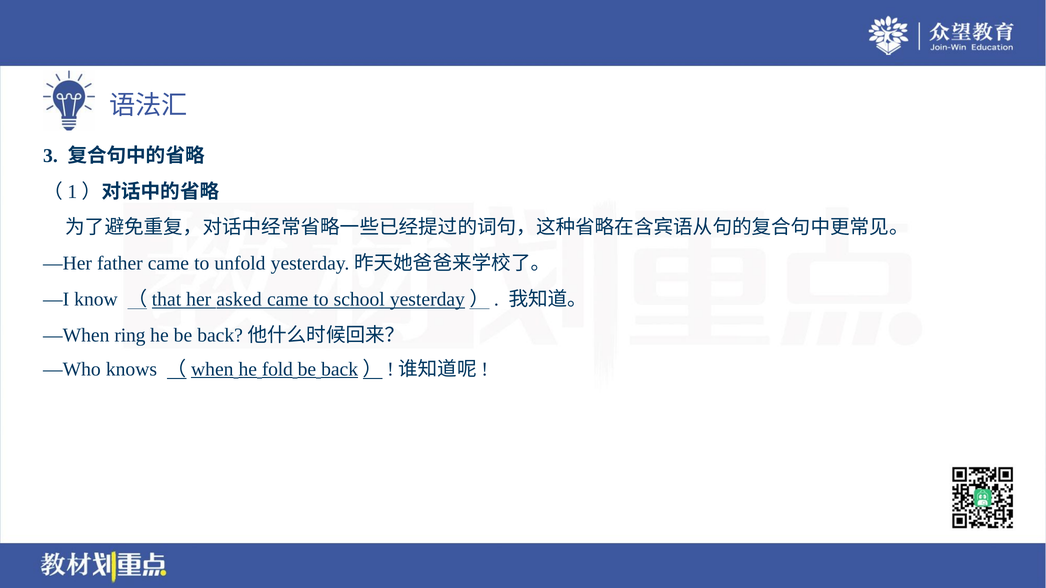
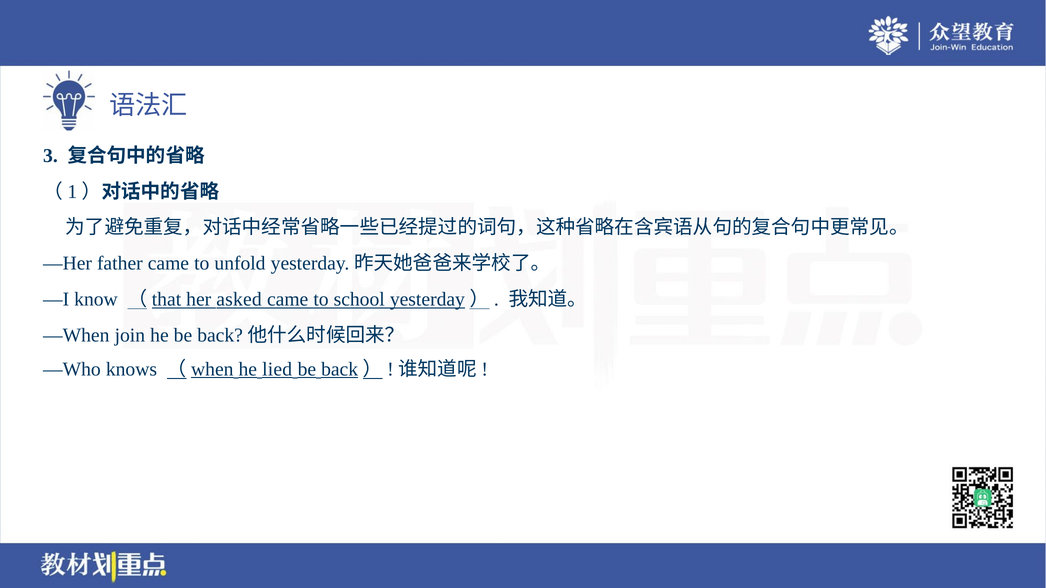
ring: ring -> join
fold: fold -> lied
